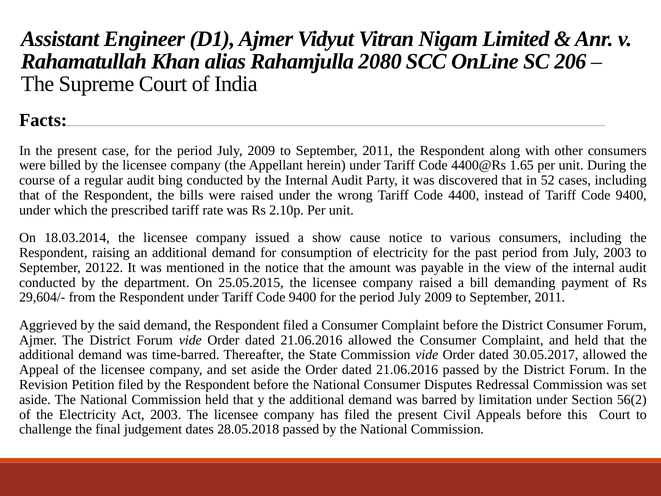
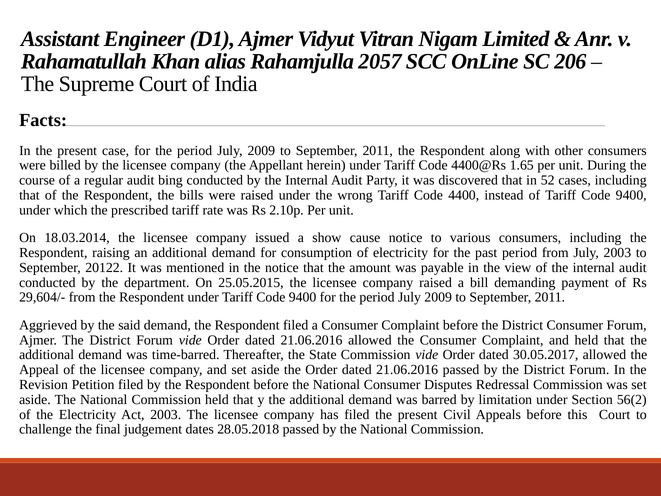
2080: 2080 -> 2057
